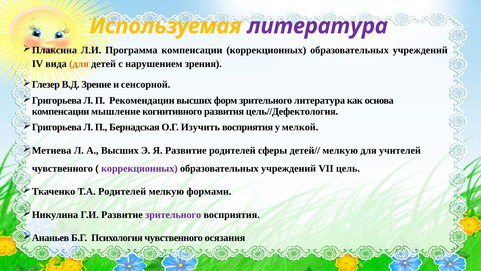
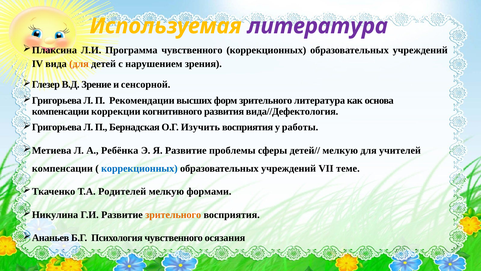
Программа компенсации: компенсации -> чувственного
мышление: мышление -> коррекции
цель//Дефектология: цель//Дефектология -> вида//Дефектология
мелкой: мелкой -> работы
А Высших: Высших -> Ребёнка
Развитие родителей: родителей -> проблемы
чувственного at (62, 168): чувственного -> компенсации
коррекционных at (139, 168) colour: purple -> blue
цель: цель -> теме
зрительного at (173, 214) colour: purple -> orange
